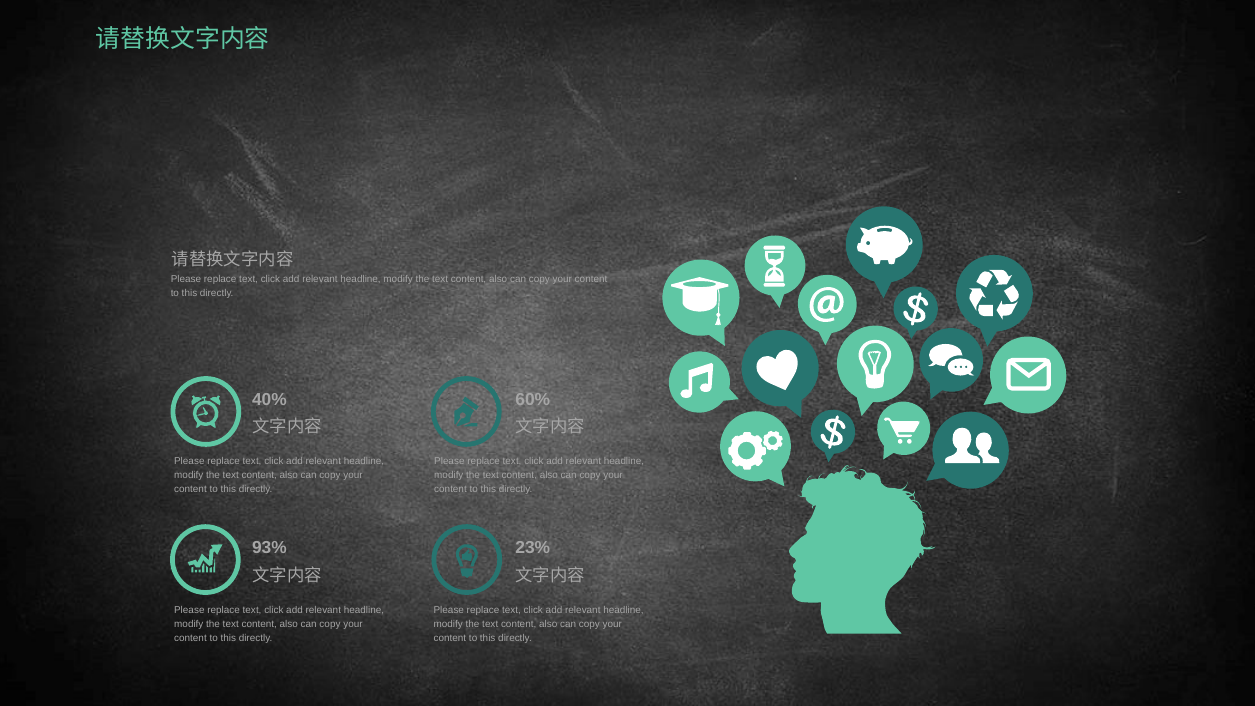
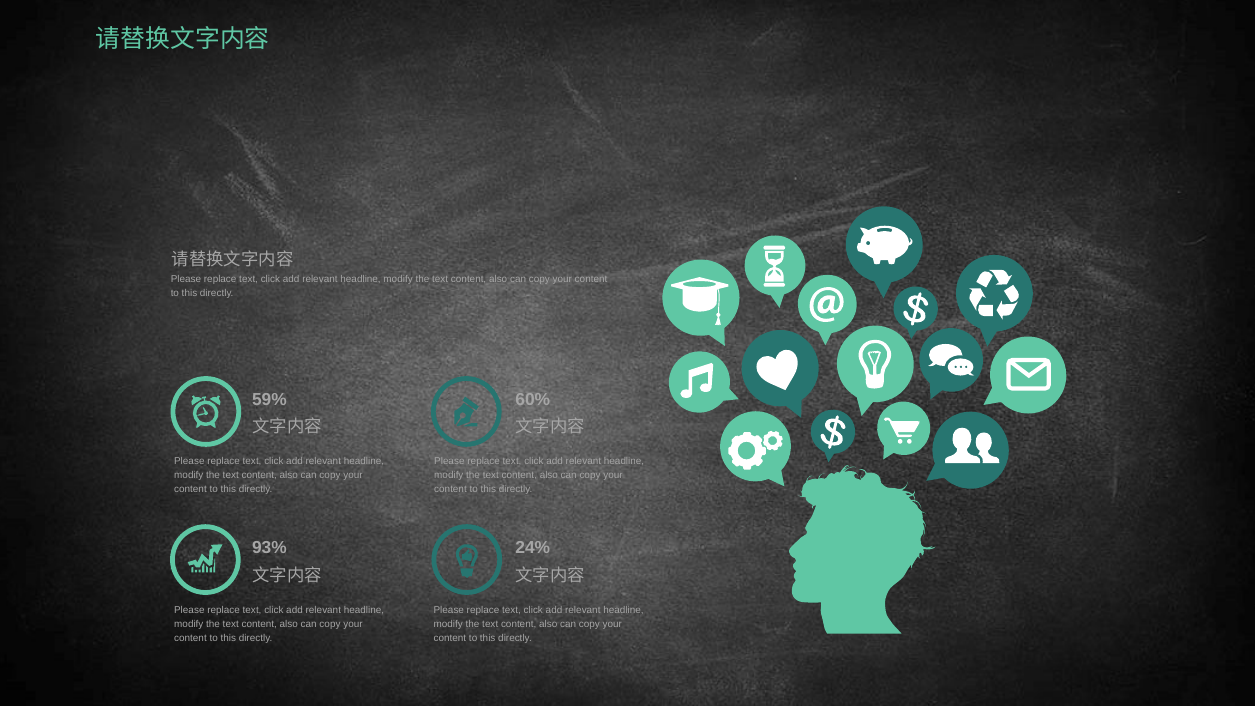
40%: 40% -> 59%
23%: 23% -> 24%
